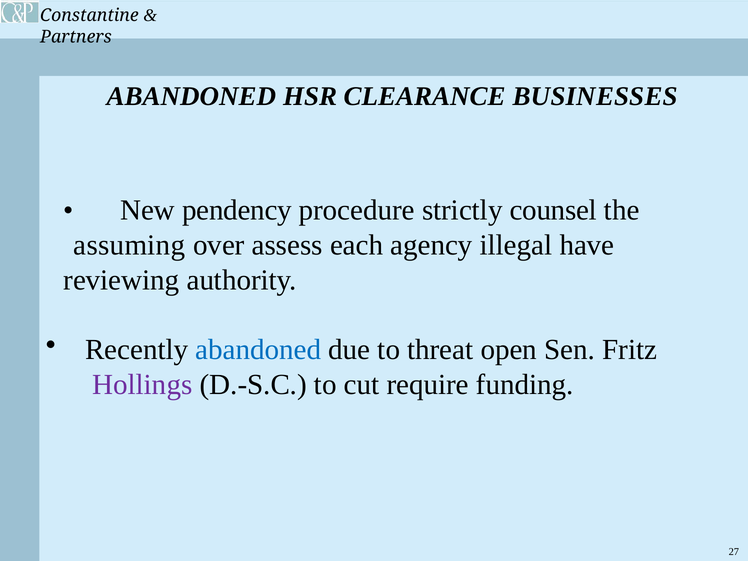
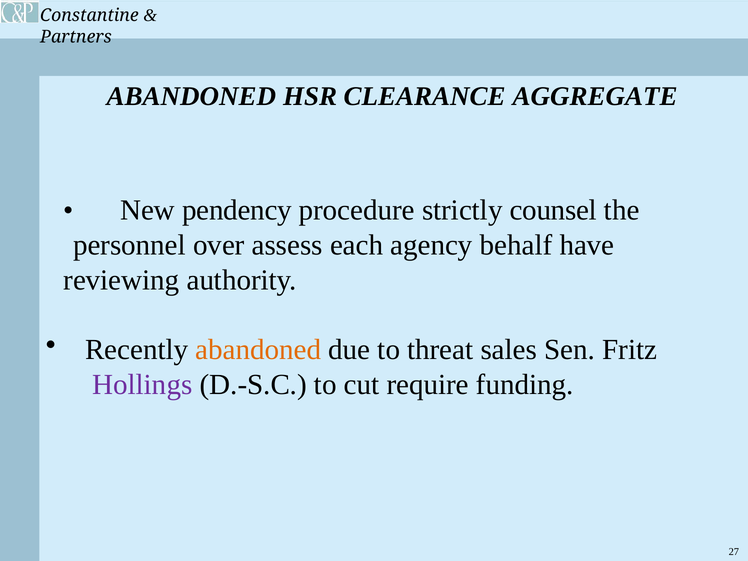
BUSINESSES: BUSINESSES -> AGGREGATE
assuming: assuming -> personnel
illegal: illegal -> behalf
abandoned at (258, 350) colour: blue -> orange
open: open -> sales
